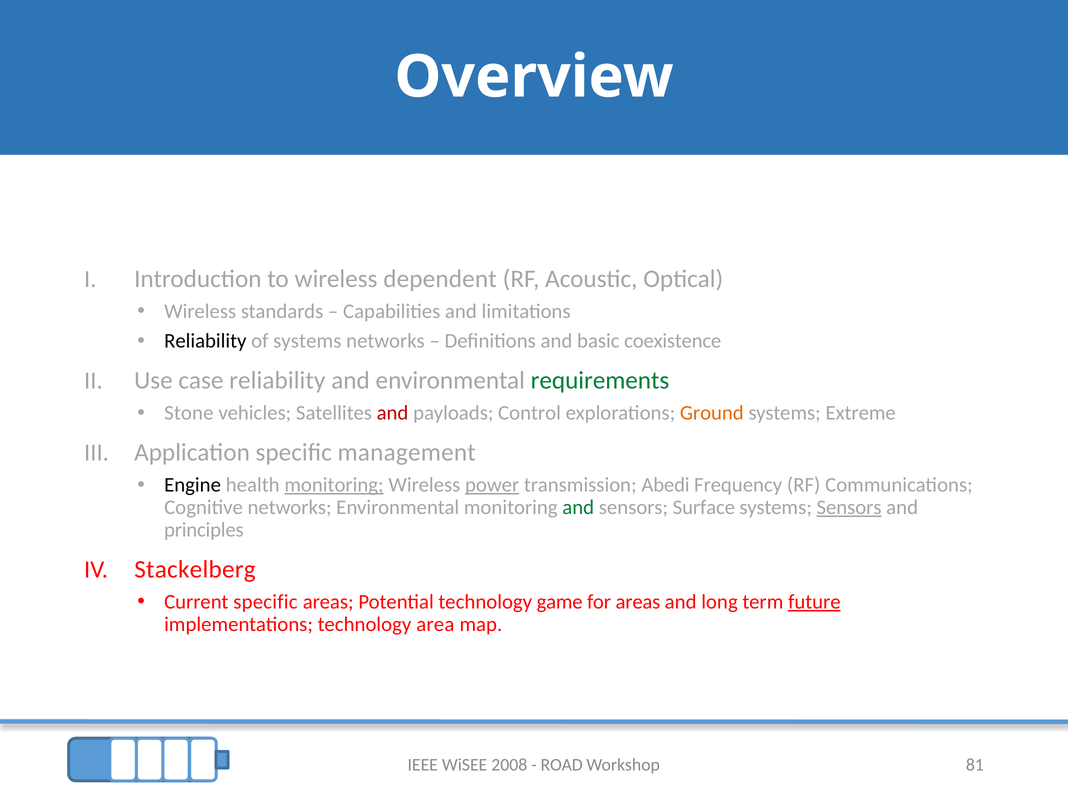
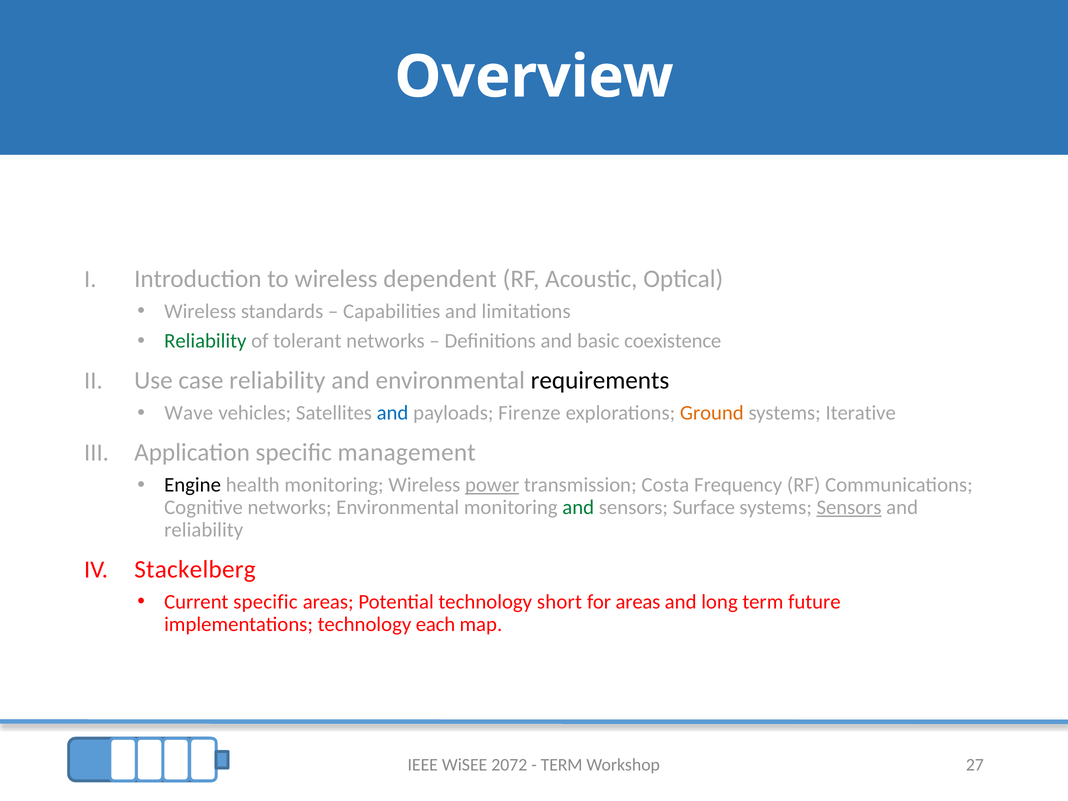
Reliability at (205, 341) colour: black -> green
of systems: systems -> tolerant
requirements colour: green -> black
Stone: Stone -> Wave
and at (393, 413) colour: red -> blue
Control: Control -> Firenze
Extreme: Extreme -> Iterative
monitoring at (334, 485) underline: present -> none
Abedi: Abedi -> Costa
principles at (204, 530): principles -> reliability
game: game -> short
future underline: present -> none
area: area -> each
2008: 2008 -> 2072
ROAD at (562, 765): ROAD -> TERM
81: 81 -> 27
